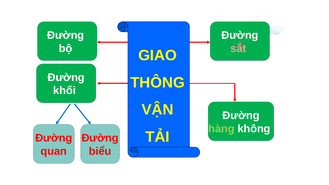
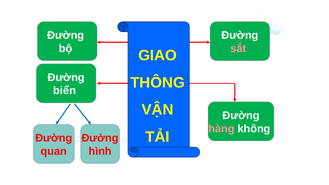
khối: khối -> biển
hàng colour: light green -> pink
biểu: biểu -> hình
